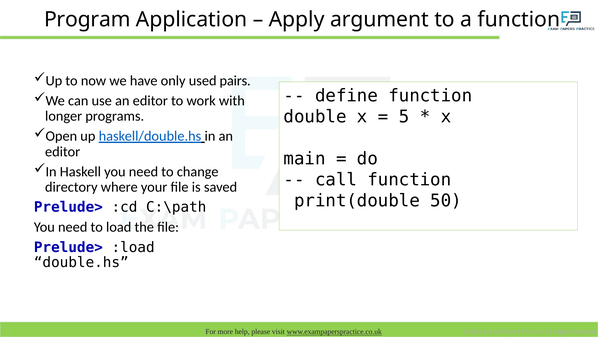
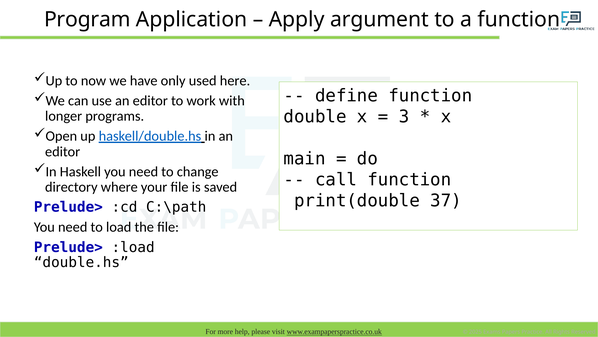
pairs: pairs -> here
5: 5 -> 3
50: 50 -> 37
